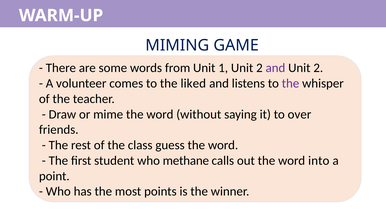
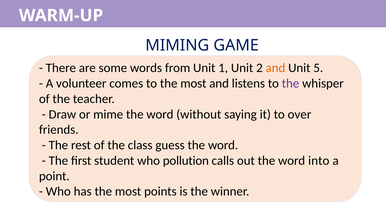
and at (275, 68) colour: purple -> orange
2 at (318, 68): 2 -> 5
to the liked: liked -> most
methane: methane -> pollution
